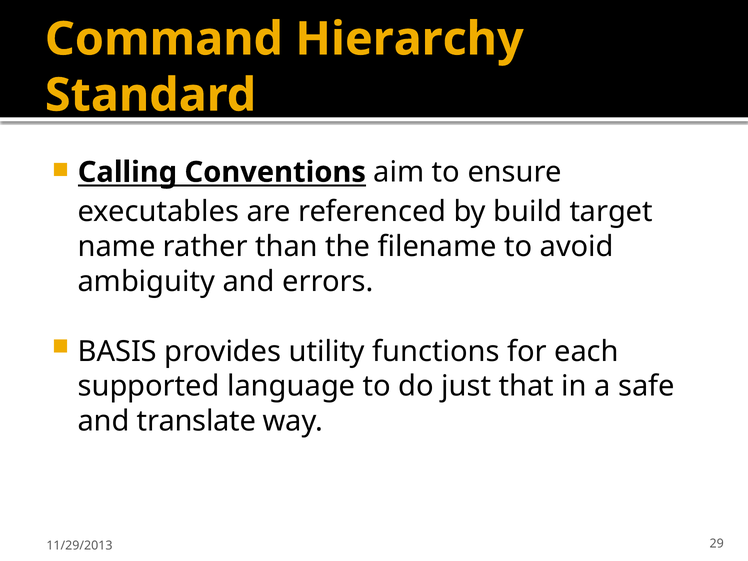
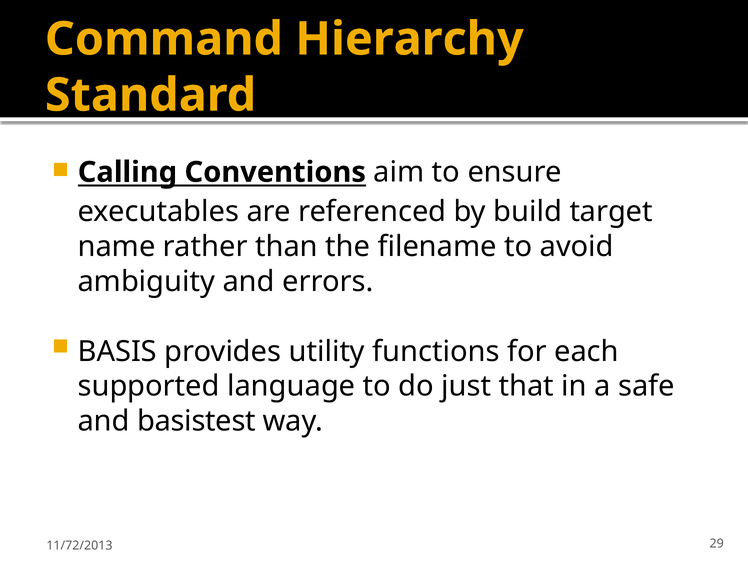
translate: translate -> basistest
11/29/2013: 11/29/2013 -> 11/72/2013
